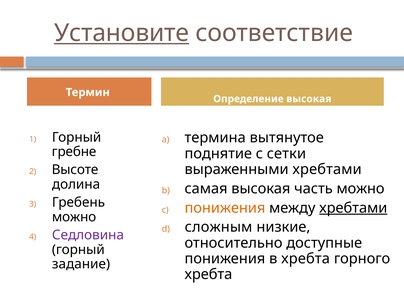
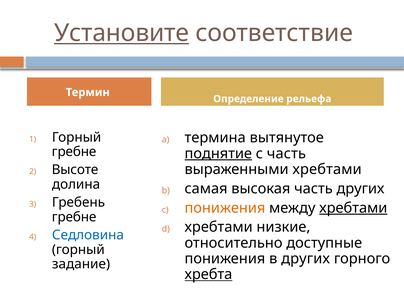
Определение высокая: высокая -> рельефа
поднятие underline: none -> present
с сетки: сетки -> часть
часть можно: можно -> других
можно at (74, 217): можно -> гребне
сложным at (219, 227): сложным -> хребтами
Седловина colour: purple -> blue
в хребта: хребта -> других
хребта at (208, 274) underline: none -> present
